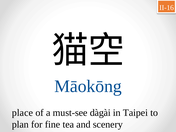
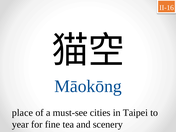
dàgài: dàgài -> cities
plan: plan -> year
